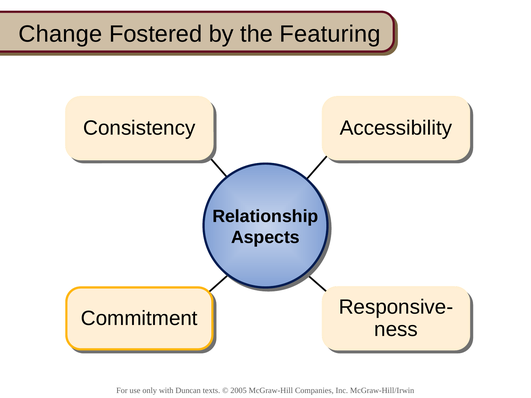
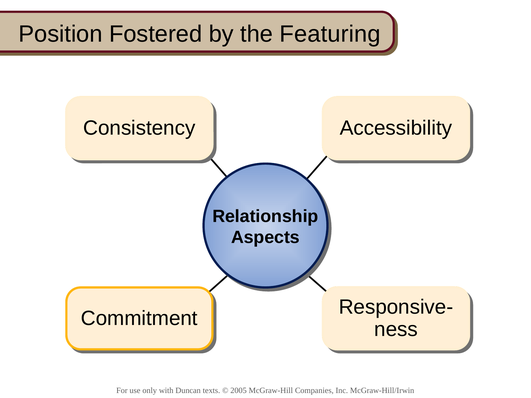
Change: Change -> Position
